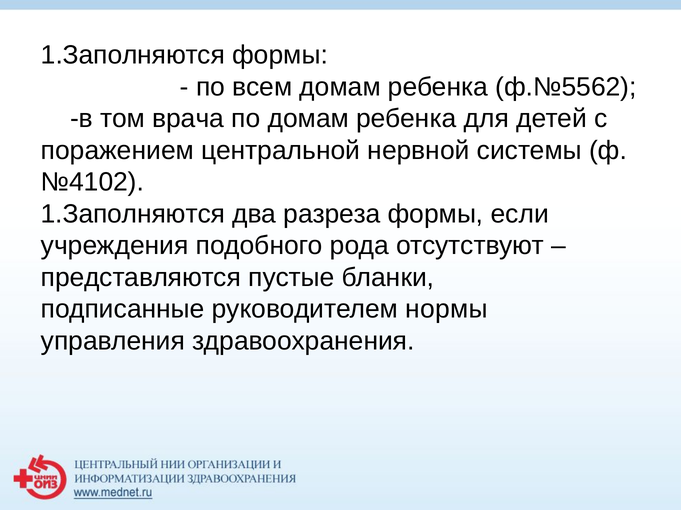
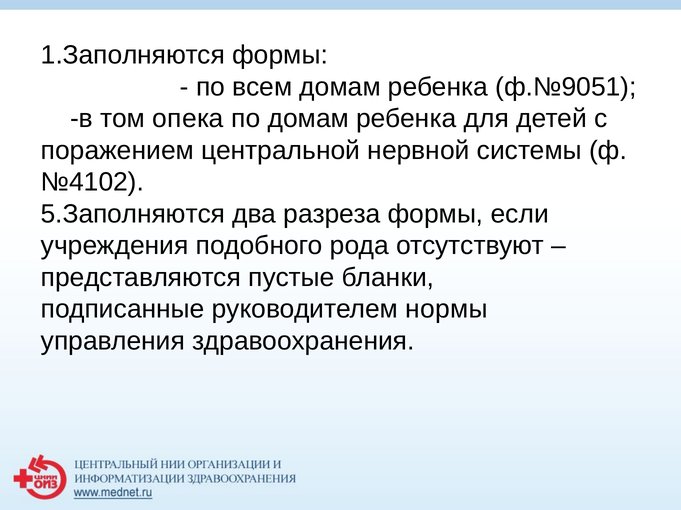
ф.№5562: ф.№5562 -> ф.№9051
врача: врача -> опека
1.Заполняются at (133, 214): 1.Заполняются -> 5.Заполняются
